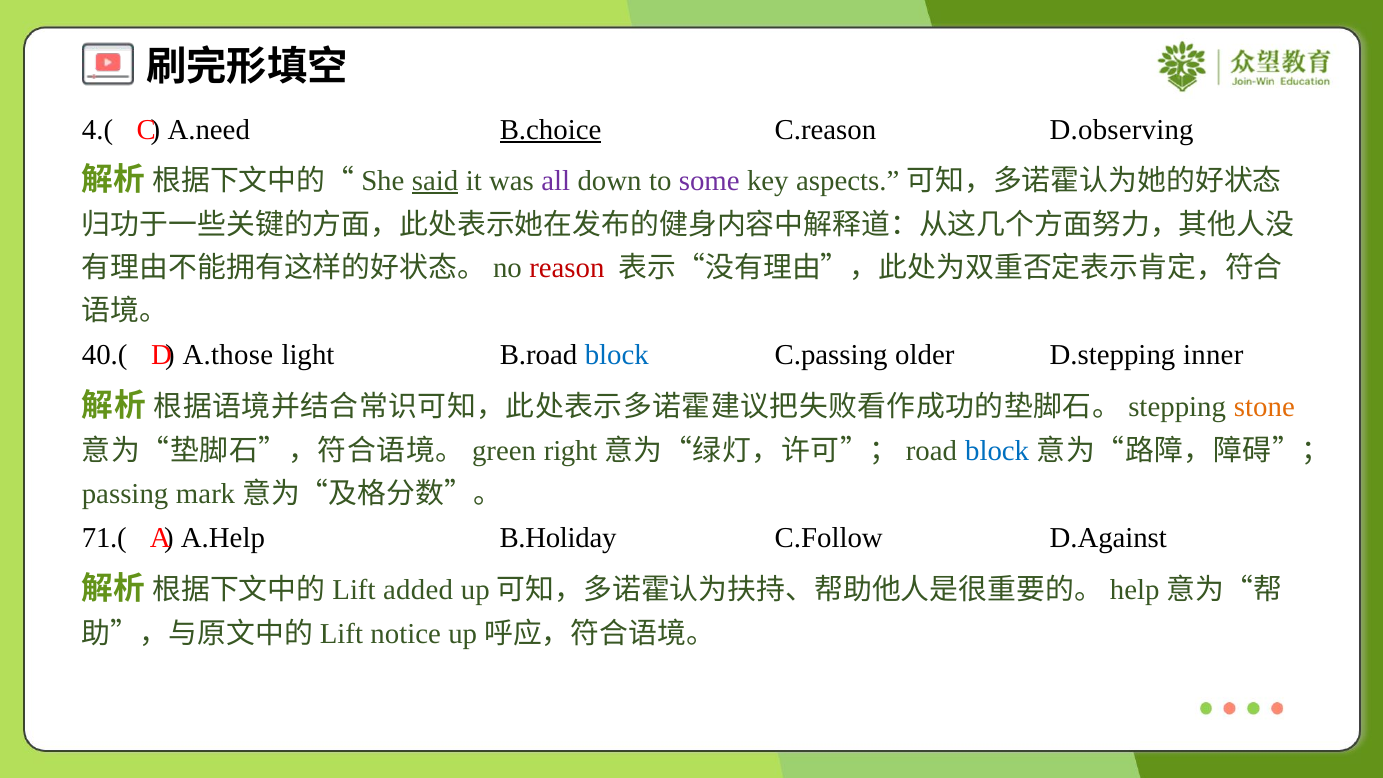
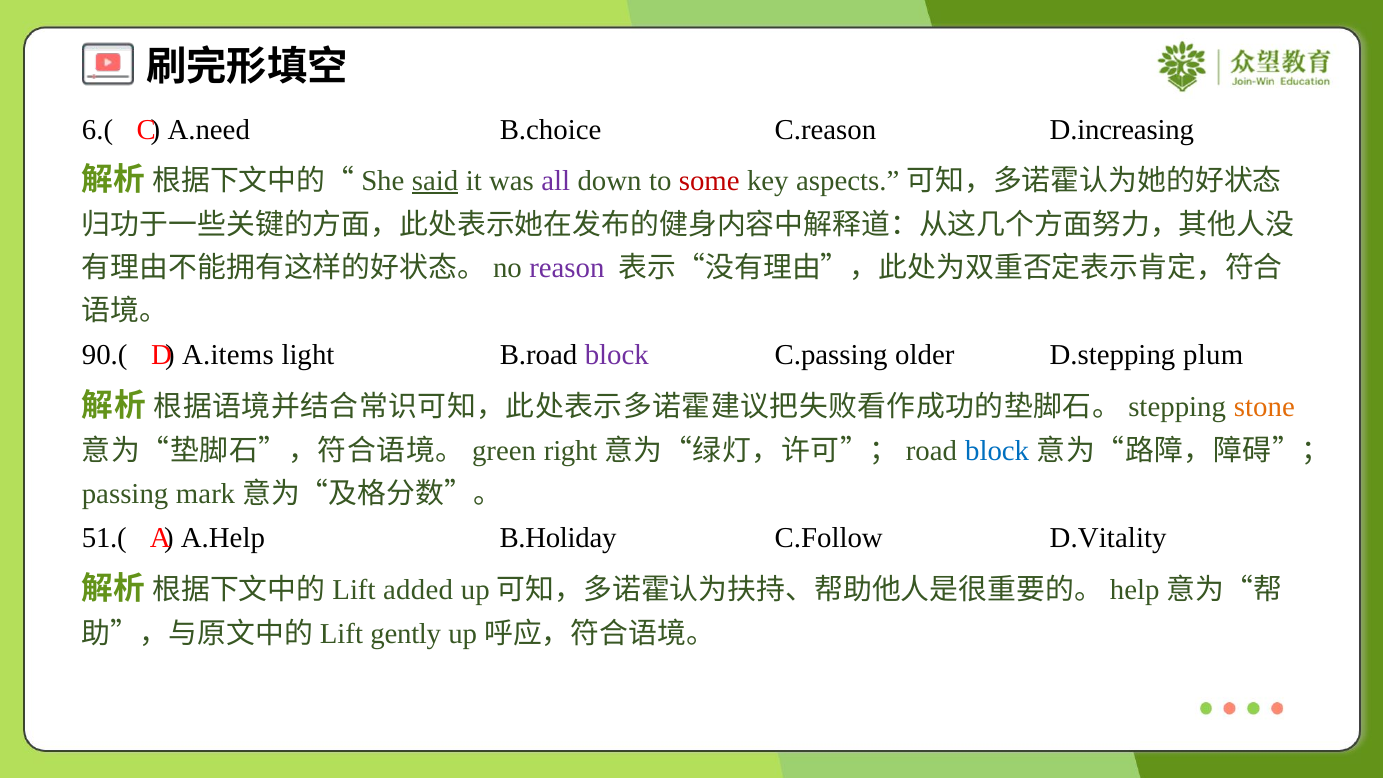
4.(: 4.( -> 6.(
B.choice underline: present -> none
D.observing: D.observing -> D.increasing
some colour: purple -> red
reason colour: red -> purple
40.(: 40.( -> 90.(
A.those: A.those -> A.items
block at (617, 355) colour: blue -> purple
inner: inner -> plum
71.(: 71.( -> 51.(
D.Against: D.Against -> D.Vitality
notice: notice -> gently
